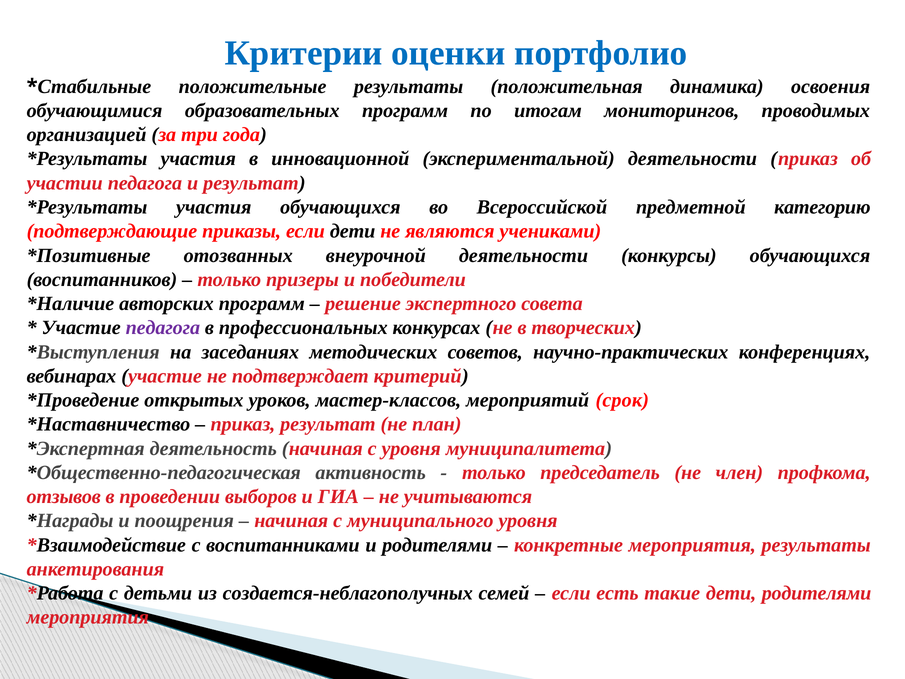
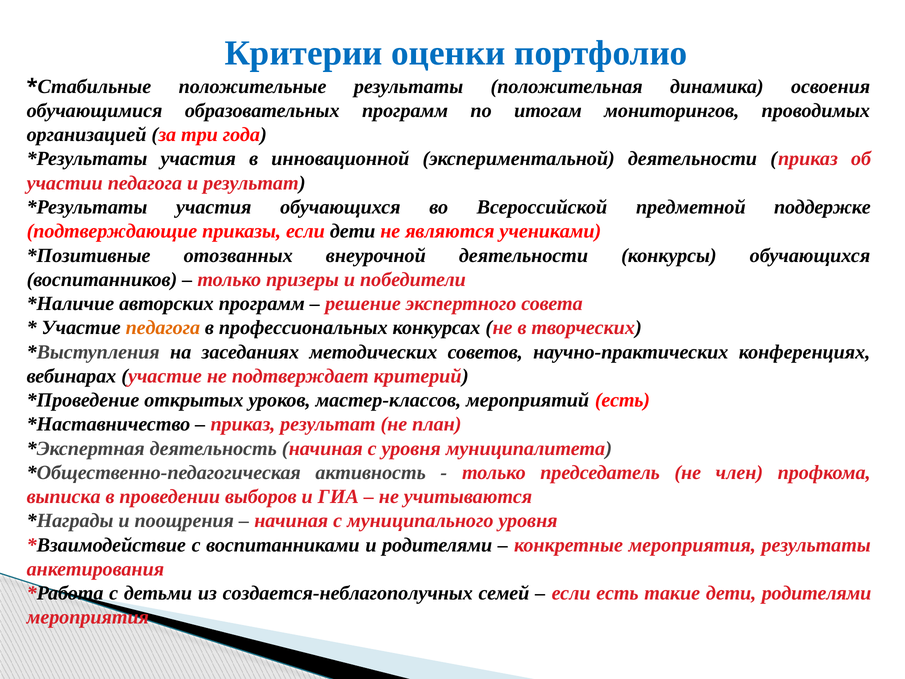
категорию: категорию -> поддержке
педагога at (163, 328) colour: purple -> orange
мероприятий срок: срок -> есть
отзывов: отзывов -> выписка
